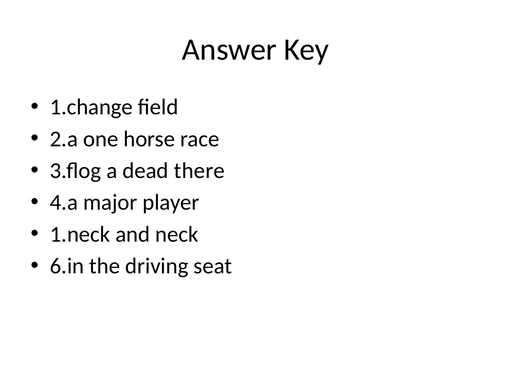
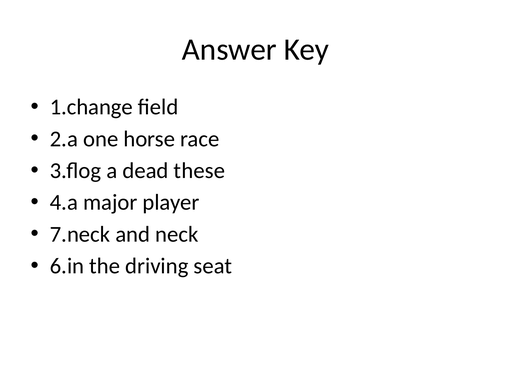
there: there -> these
1.neck: 1.neck -> 7.neck
